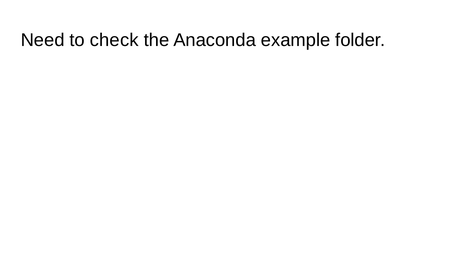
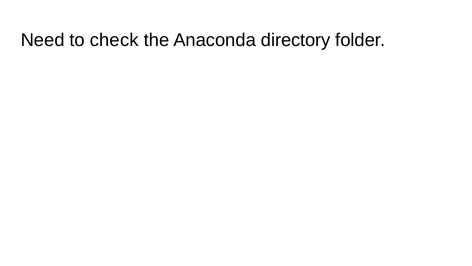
example: example -> directory
